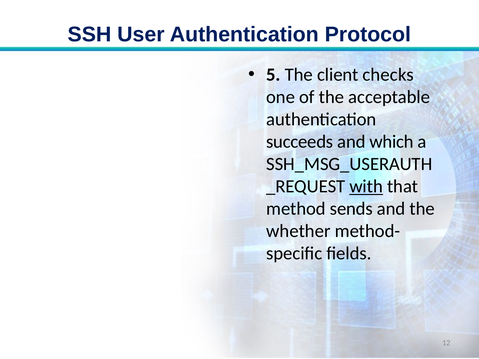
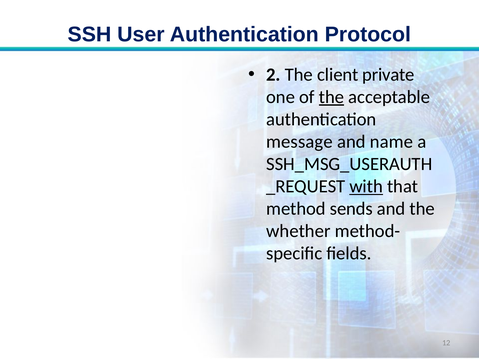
5: 5 -> 2
checks: checks -> private
the at (331, 97) underline: none -> present
succeeds: succeeds -> message
which: which -> name
